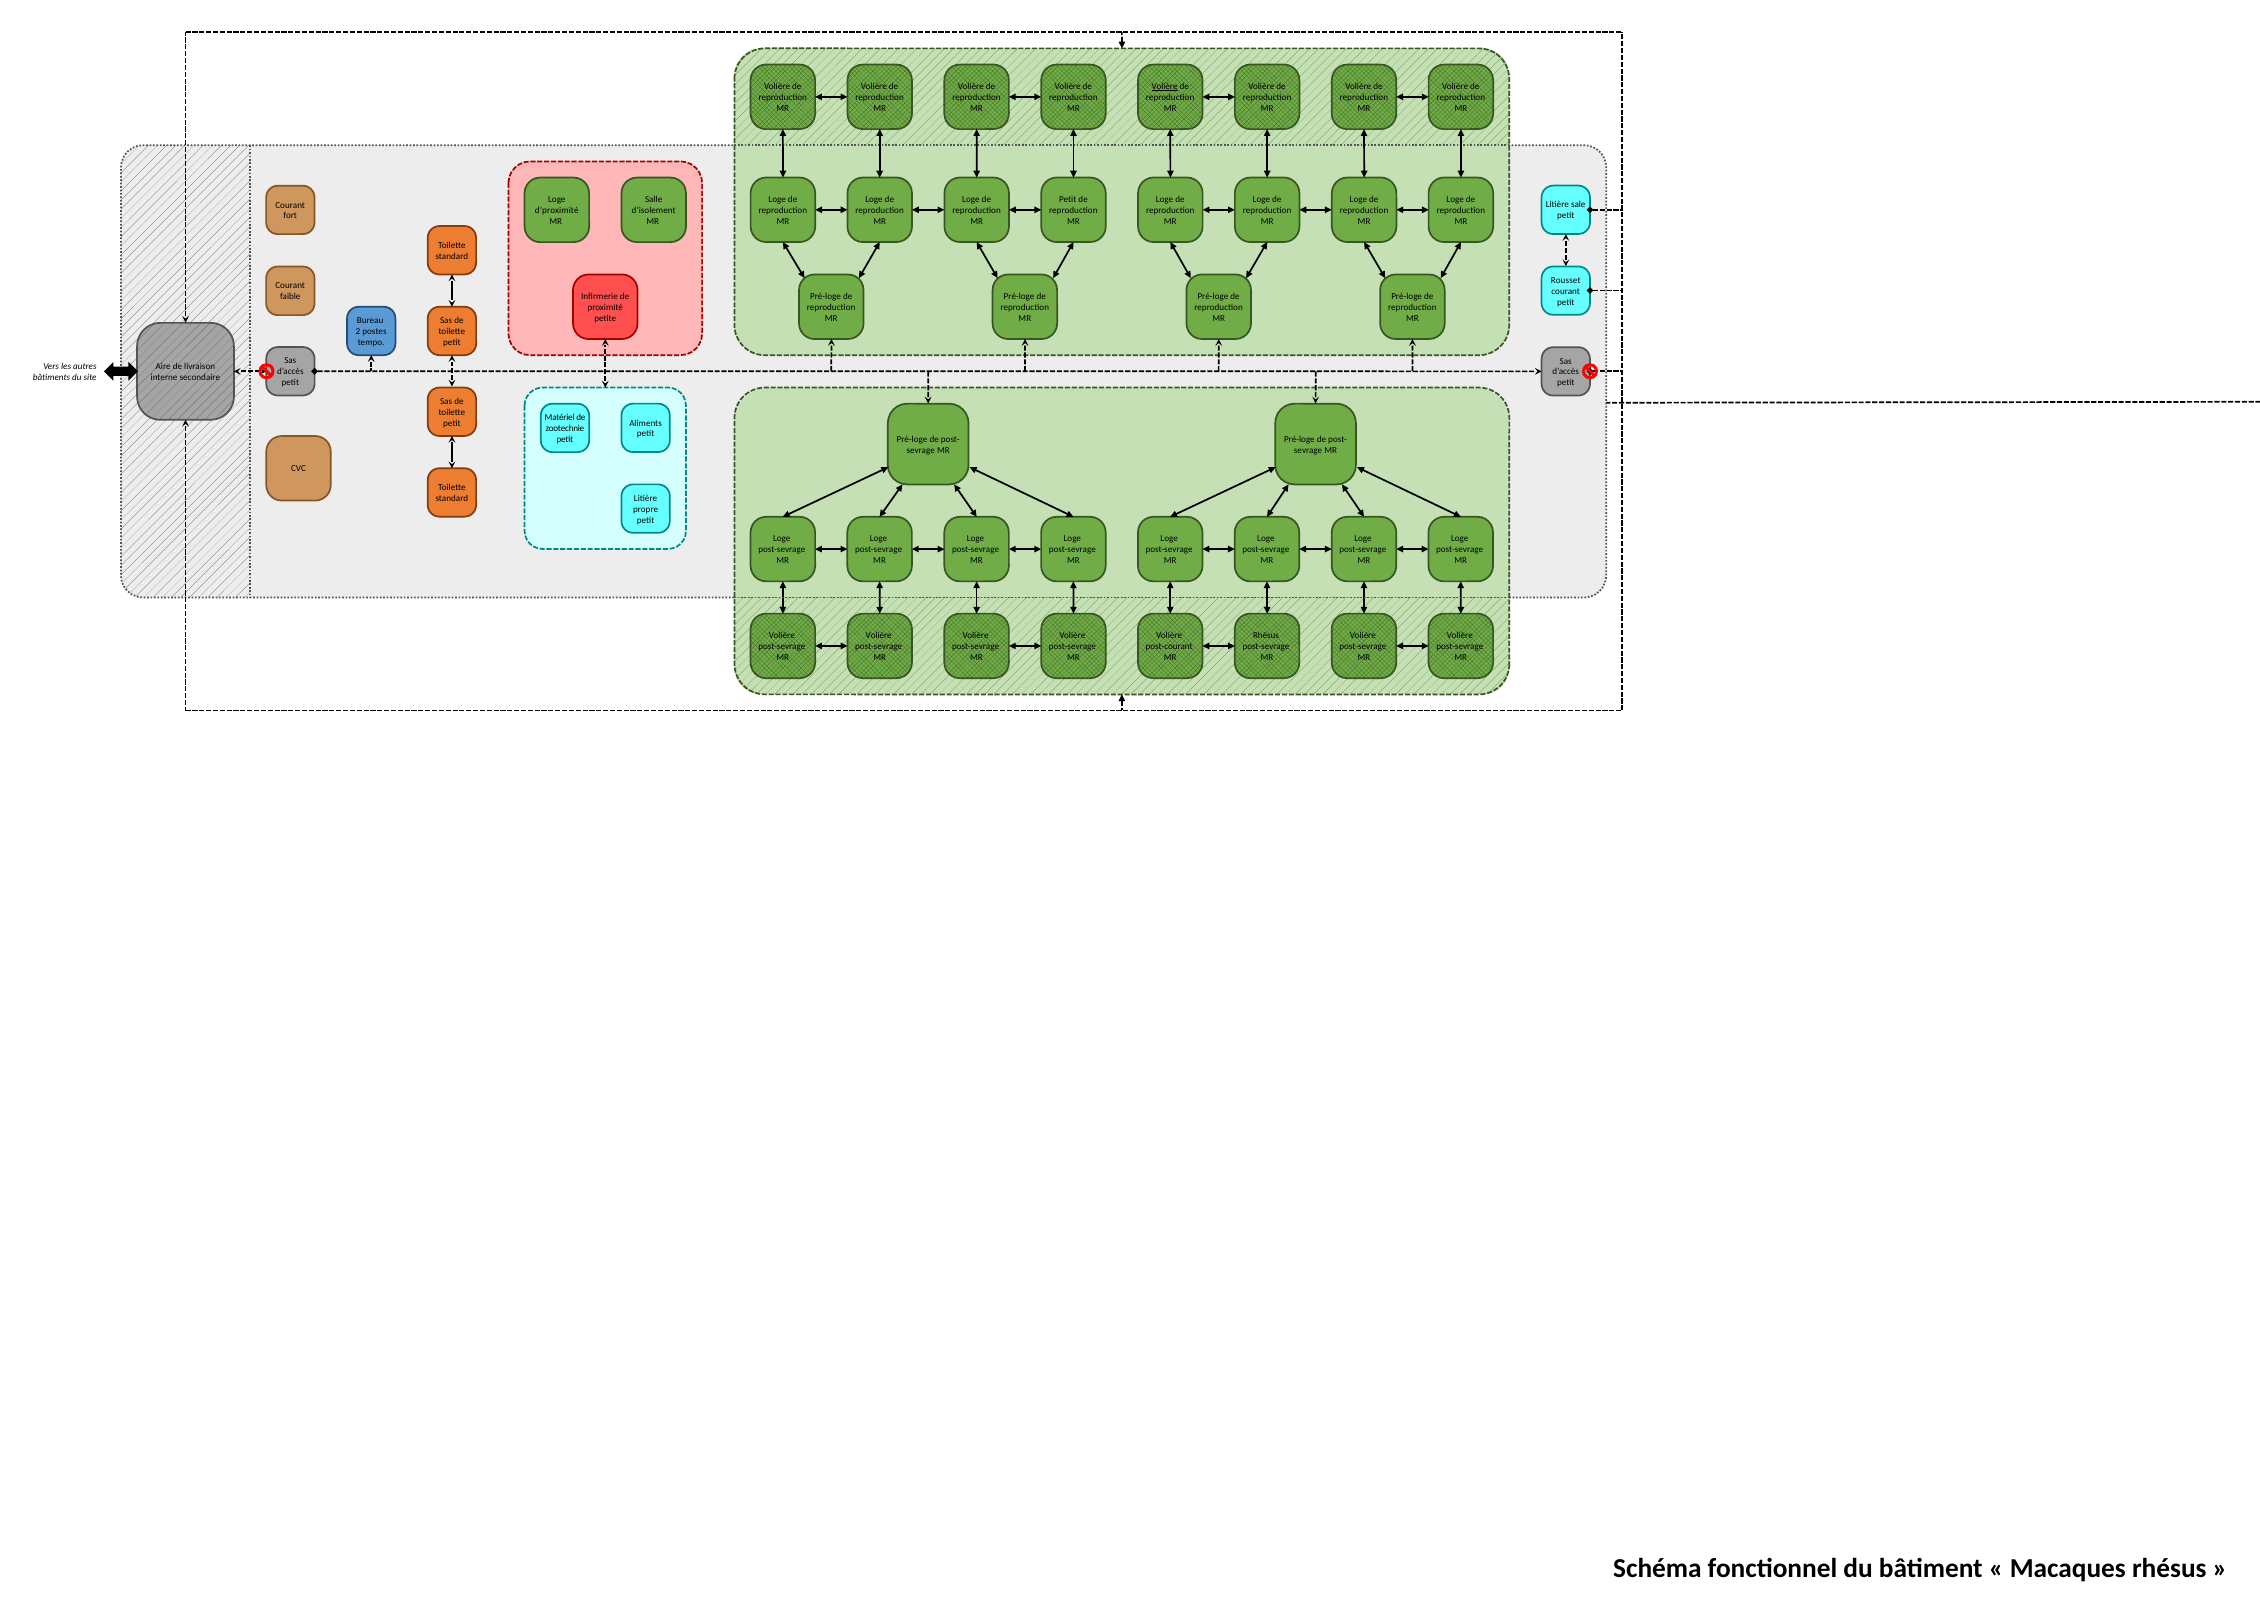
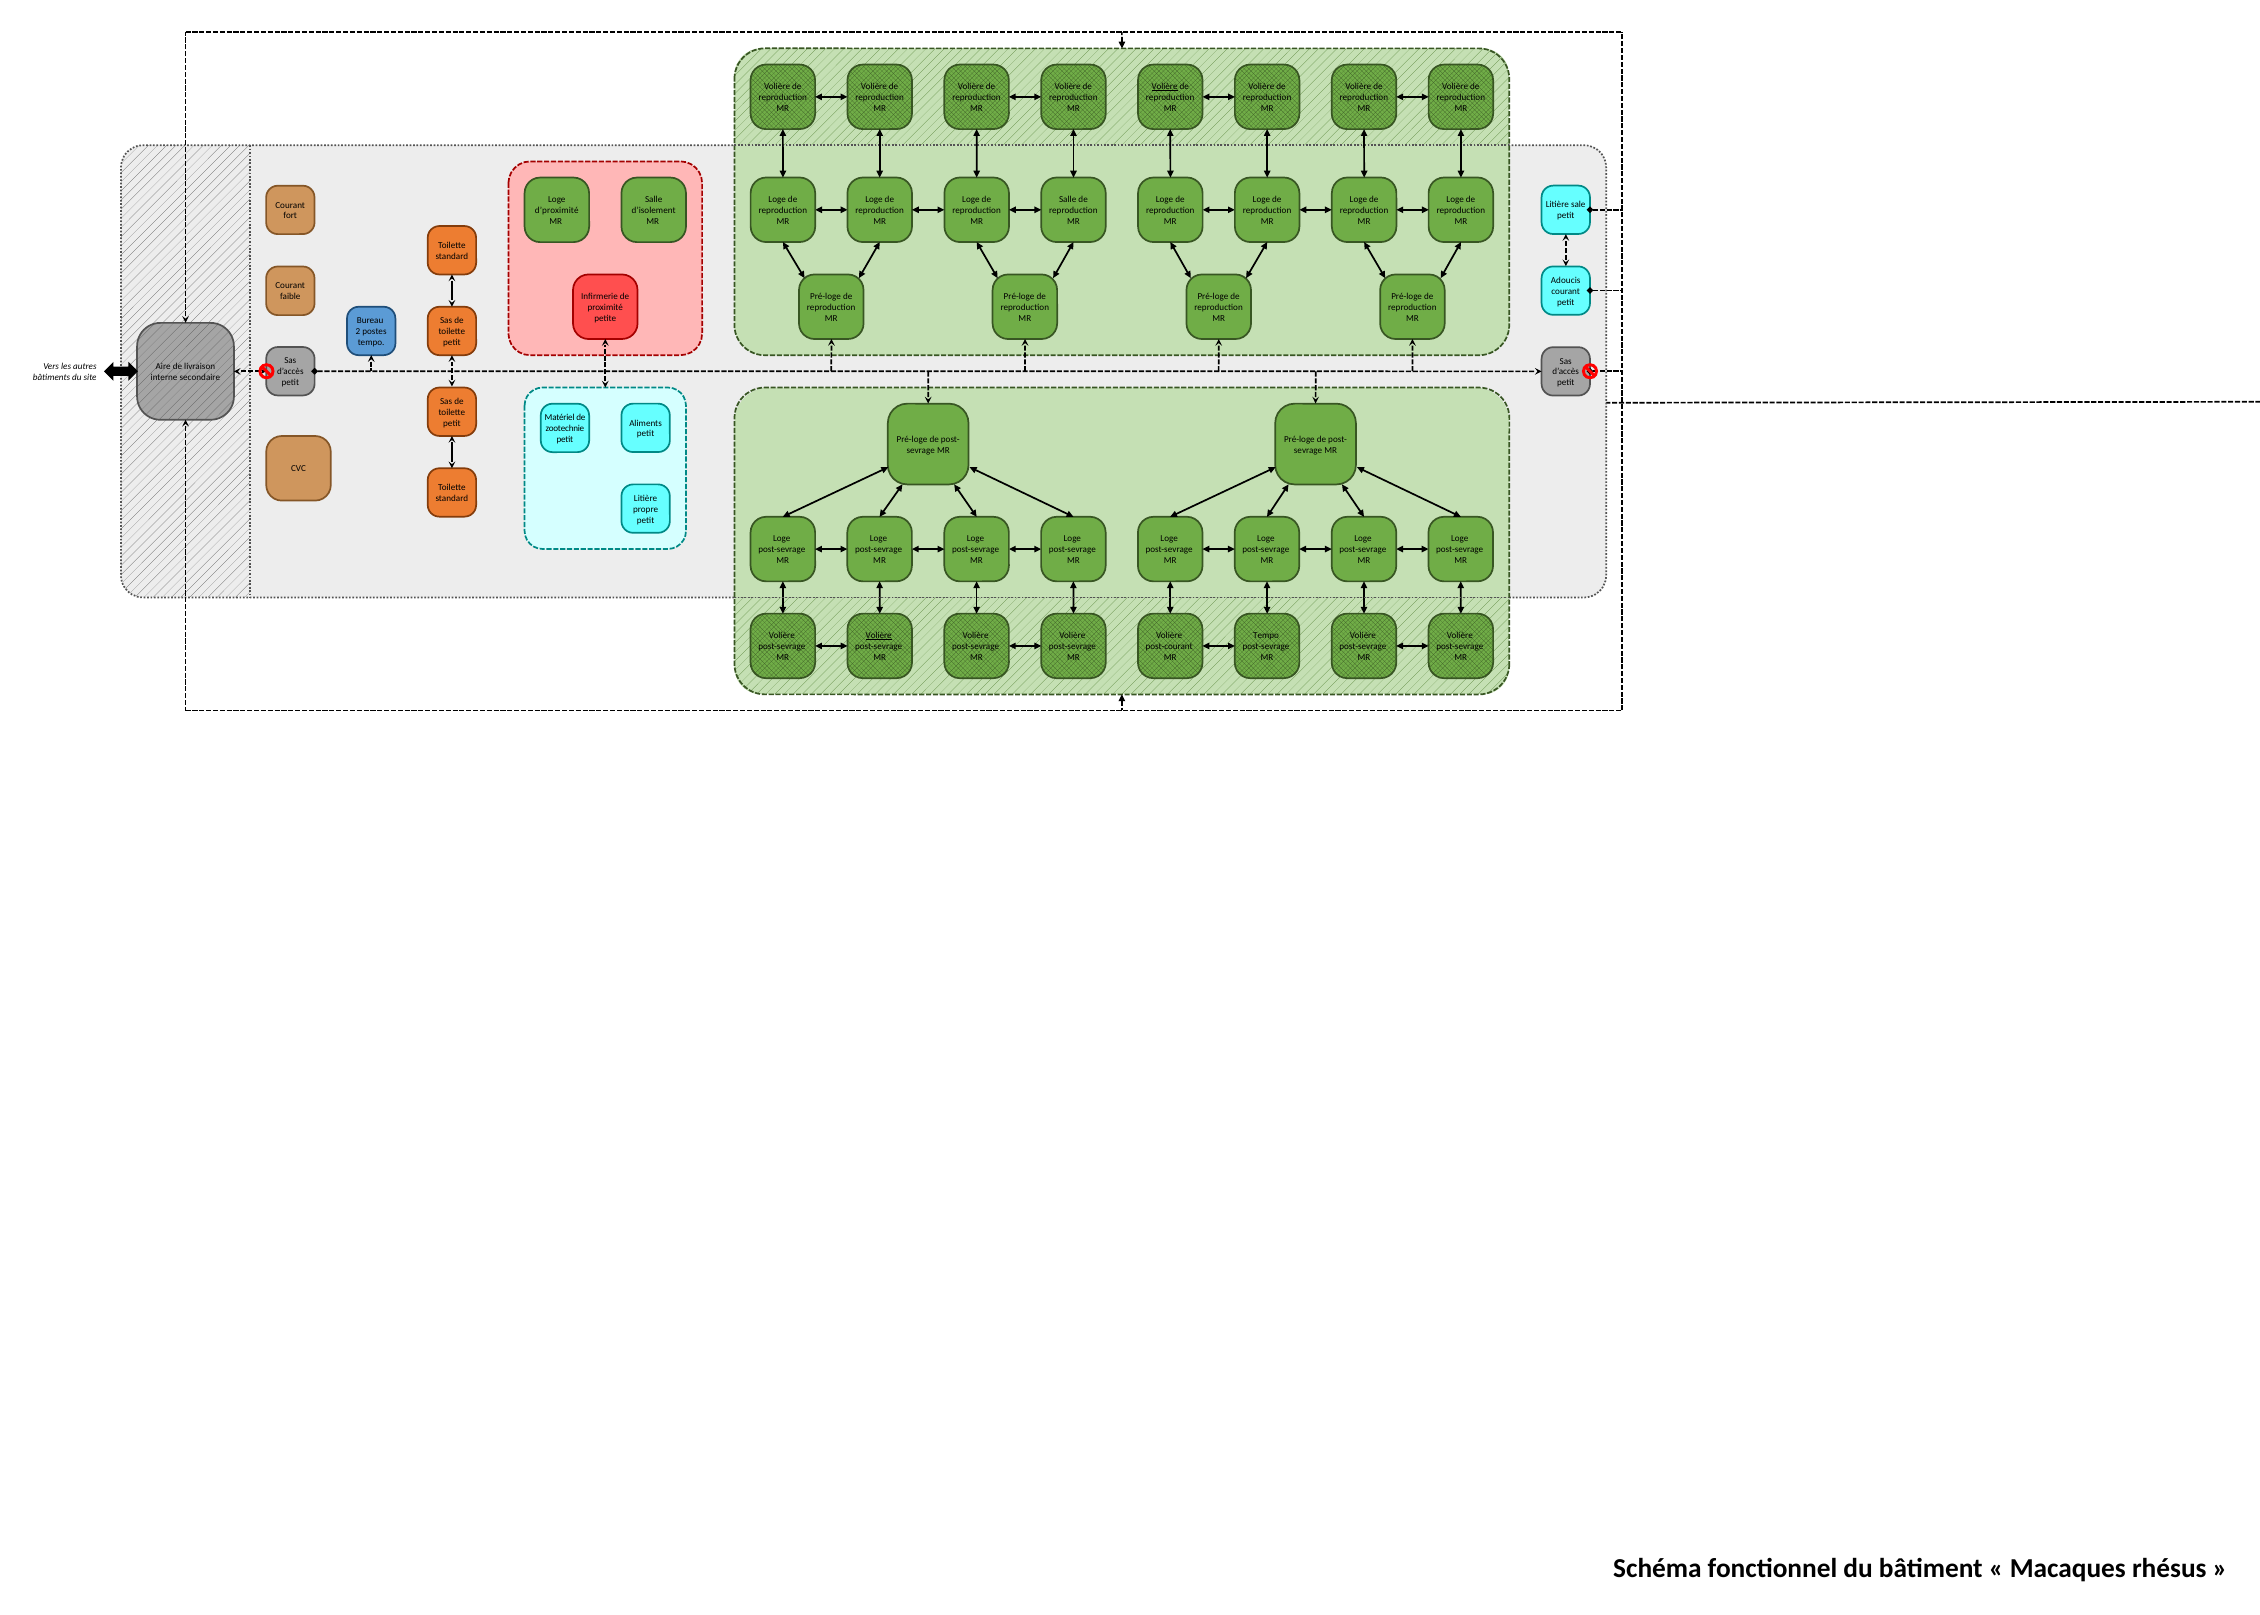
Petit at (1068, 199): Petit -> Salle
Rousset: Rousset -> Adoucis
Volière at (879, 635) underline: none -> present
Rhésus at (1266, 635): Rhésus -> Tempo
